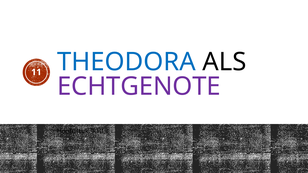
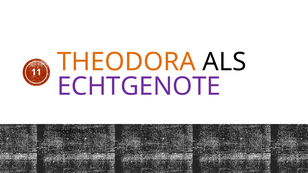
THEODORA colour: blue -> orange
